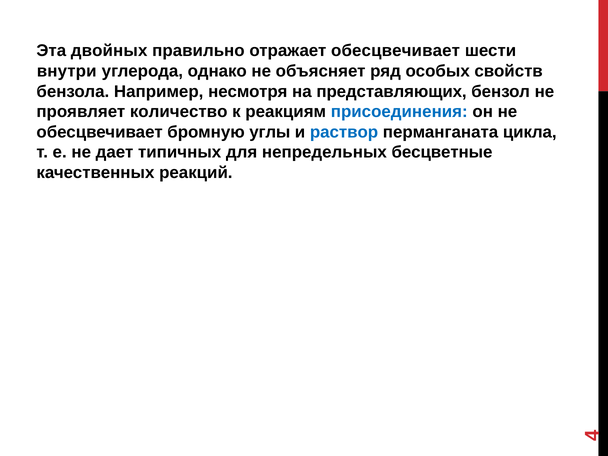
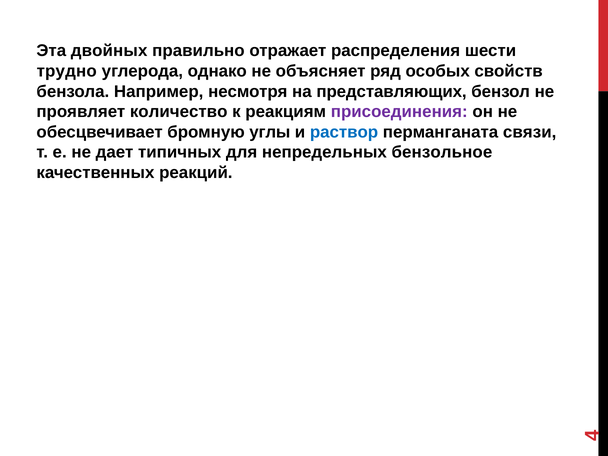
отражает обесцвечивает: обесцвечивает -> распределения
внутри: внутри -> трудно
присоединения colour: blue -> purple
цикла: цикла -> связи
бесцветные: бесцветные -> бензольное
